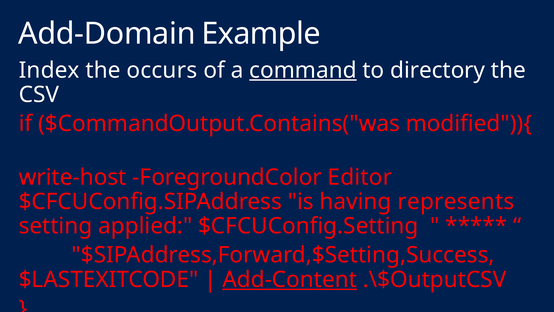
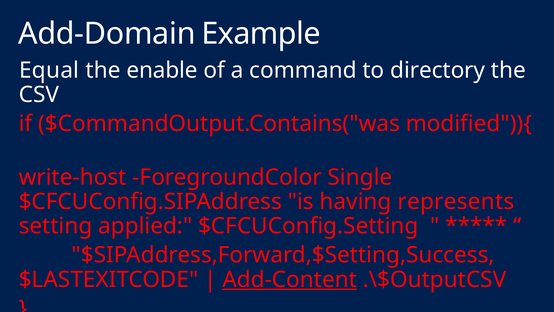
Index: Index -> Equal
occurs: occurs -> enable
command underline: present -> none
Editor: Editor -> Single
